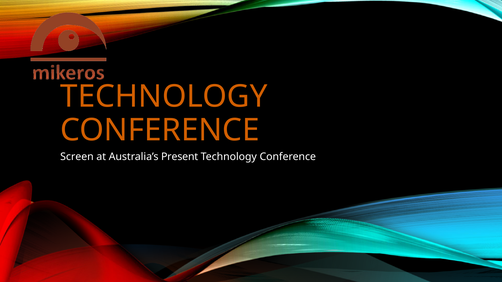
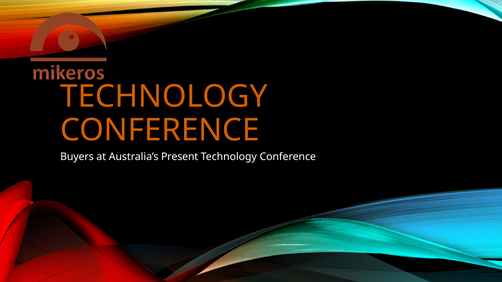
Screen: Screen -> Buyers
